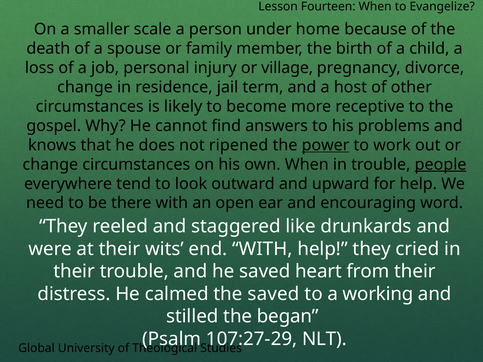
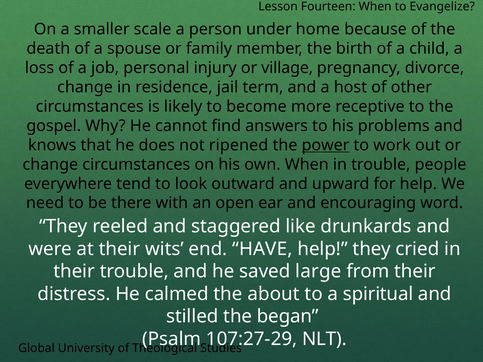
people underline: present -> none
end WITH: WITH -> HAVE
heart: heart -> large
the saved: saved -> about
working: working -> spiritual
